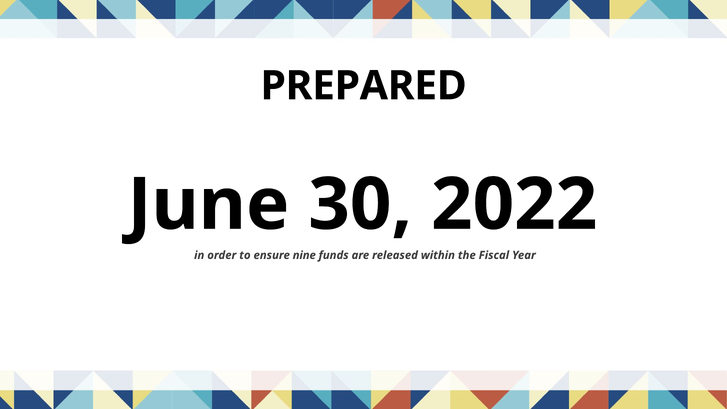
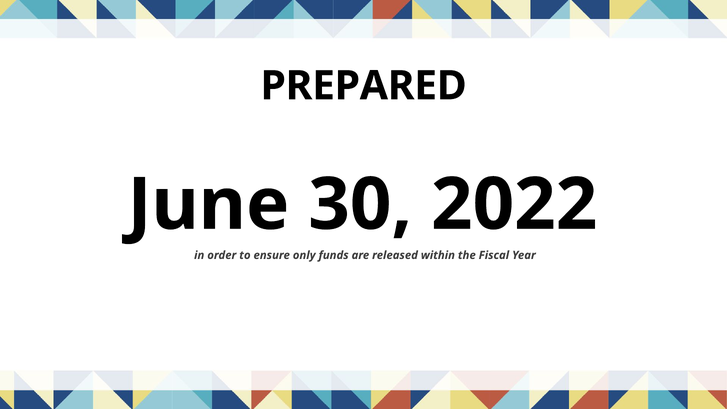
nine: nine -> only
